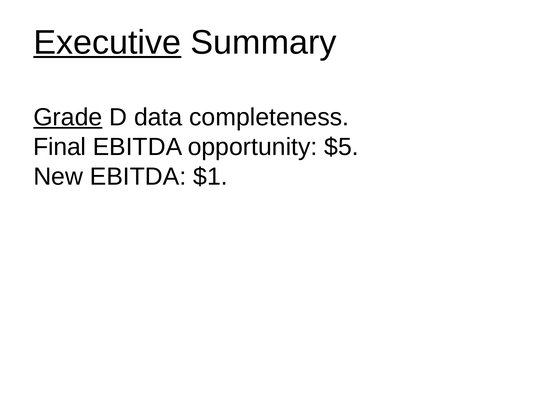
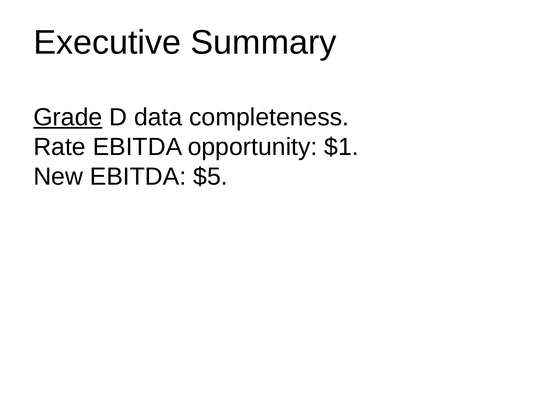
Executive underline: present -> none
Final: Final -> Rate
$5: $5 -> $1
$1: $1 -> $5
